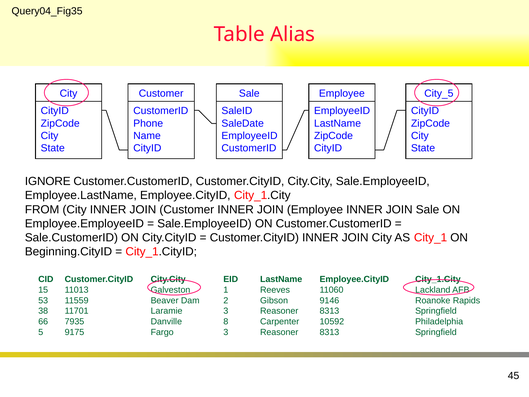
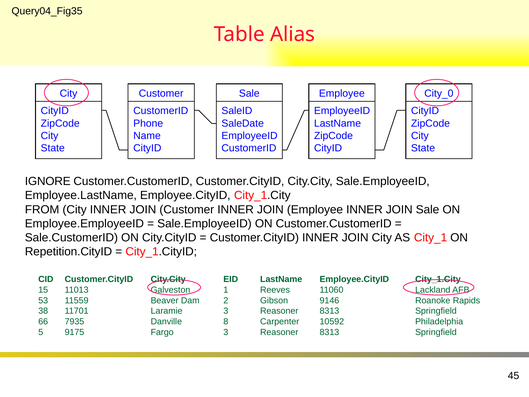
City_5: City_5 -> City_0
Beginning.CityID: Beginning.CityID -> Repetition.CityID
